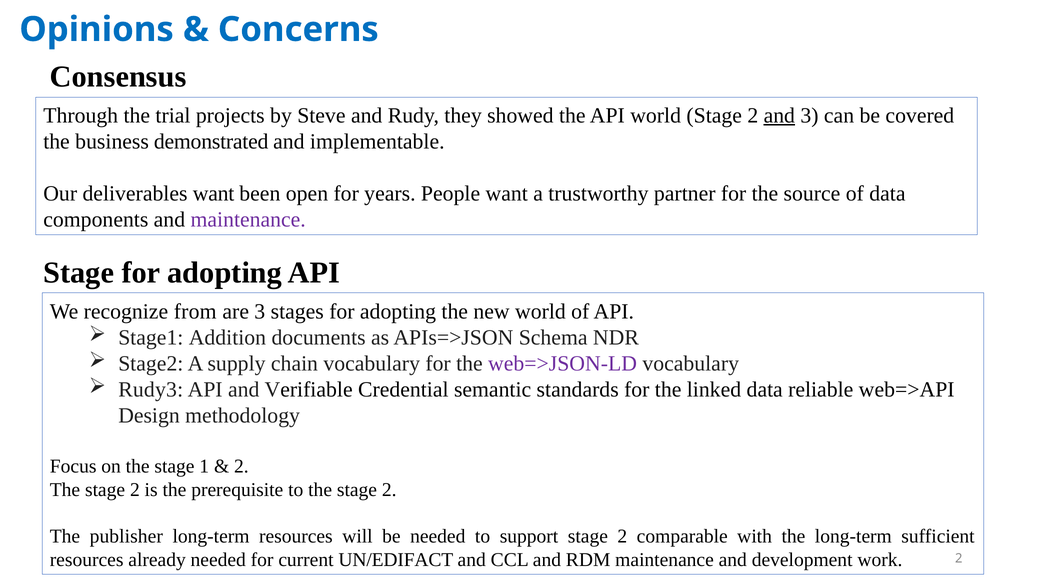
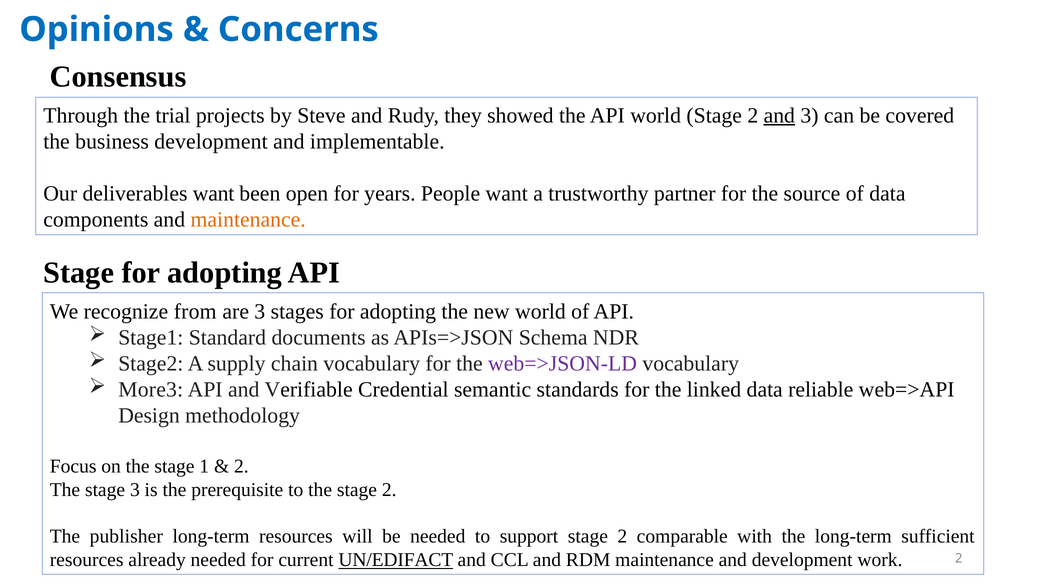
business demonstrated: demonstrated -> development
maintenance at (248, 220) colour: purple -> orange
Addition: Addition -> Standard
Rudy3: Rudy3 -> More3
2 at (135, 490): 2 -> 3
UN/EDIFACT underline: none -> present
